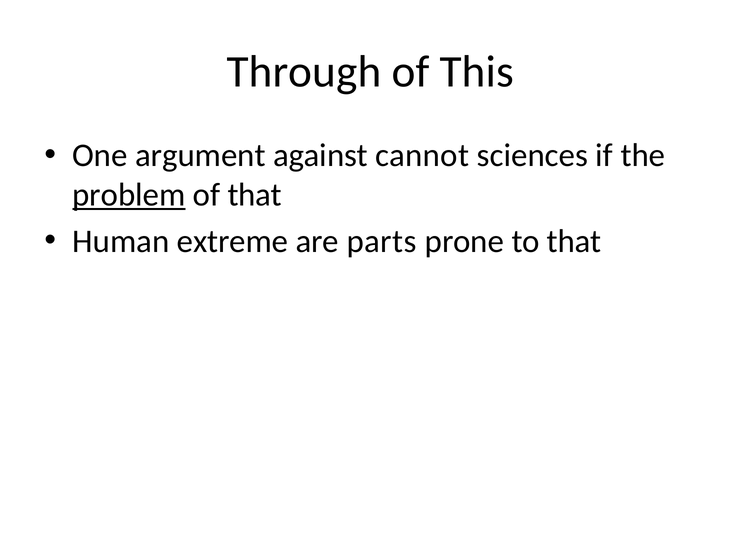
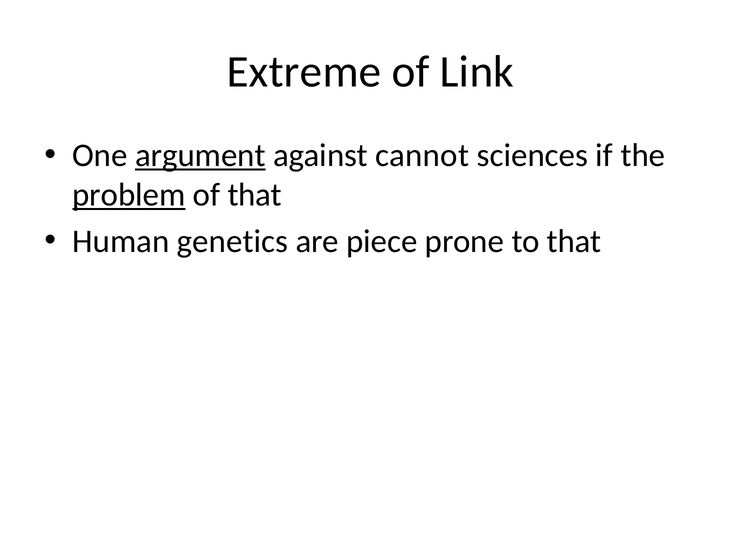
Through: Through -> Extreme
This: This -> Link
argument underline: none -> present
extreme: extreme -> genetics
parts: parts -> piece
